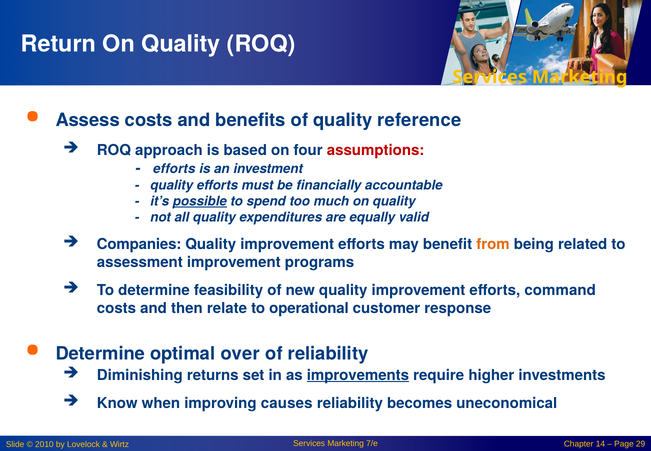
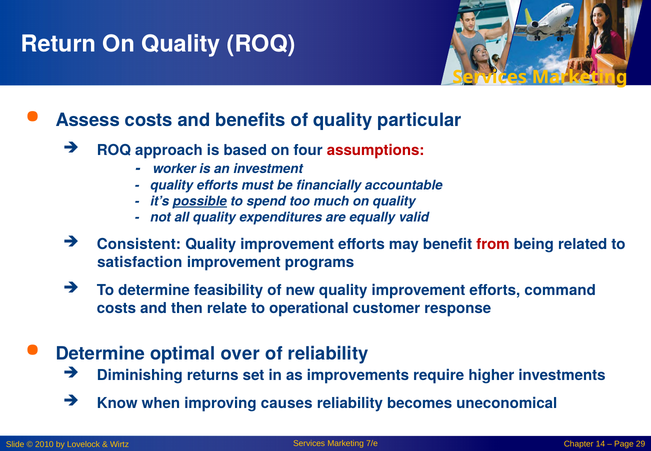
reference: reference -> particular
efforts at (174, 169): efforts -> worker
Companies: Companies -> Consistent
from colour: orange -> red
assessment: assessment -> satisfaction
improvements underline: present -> none
